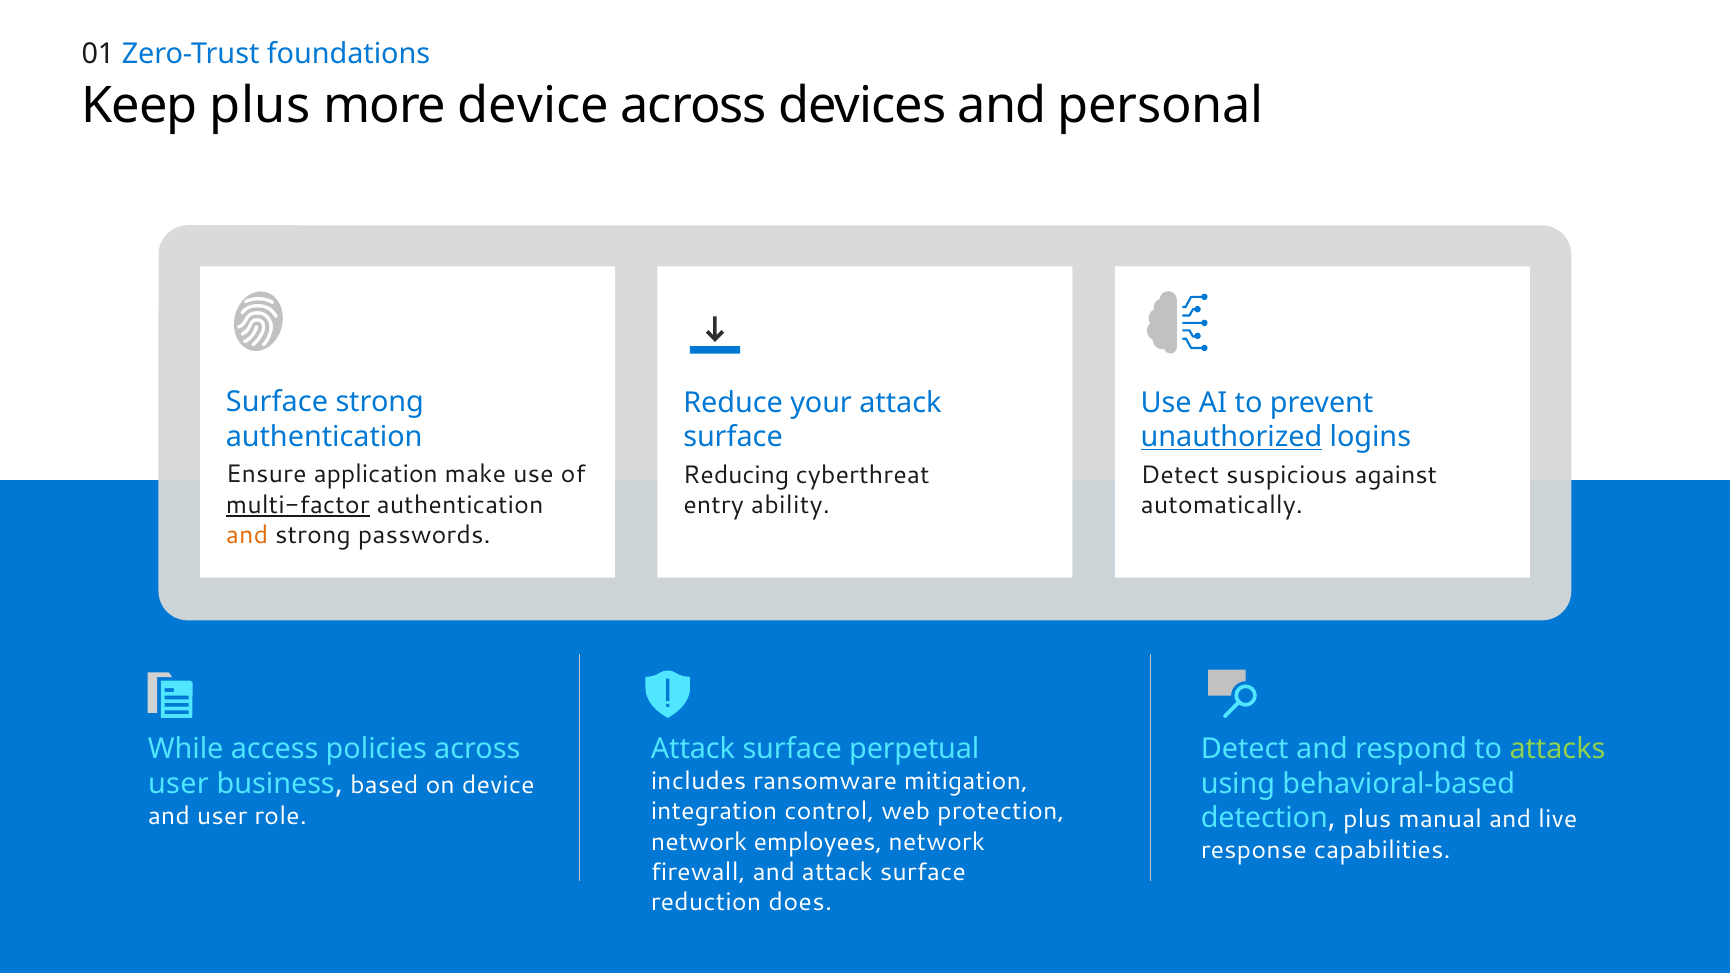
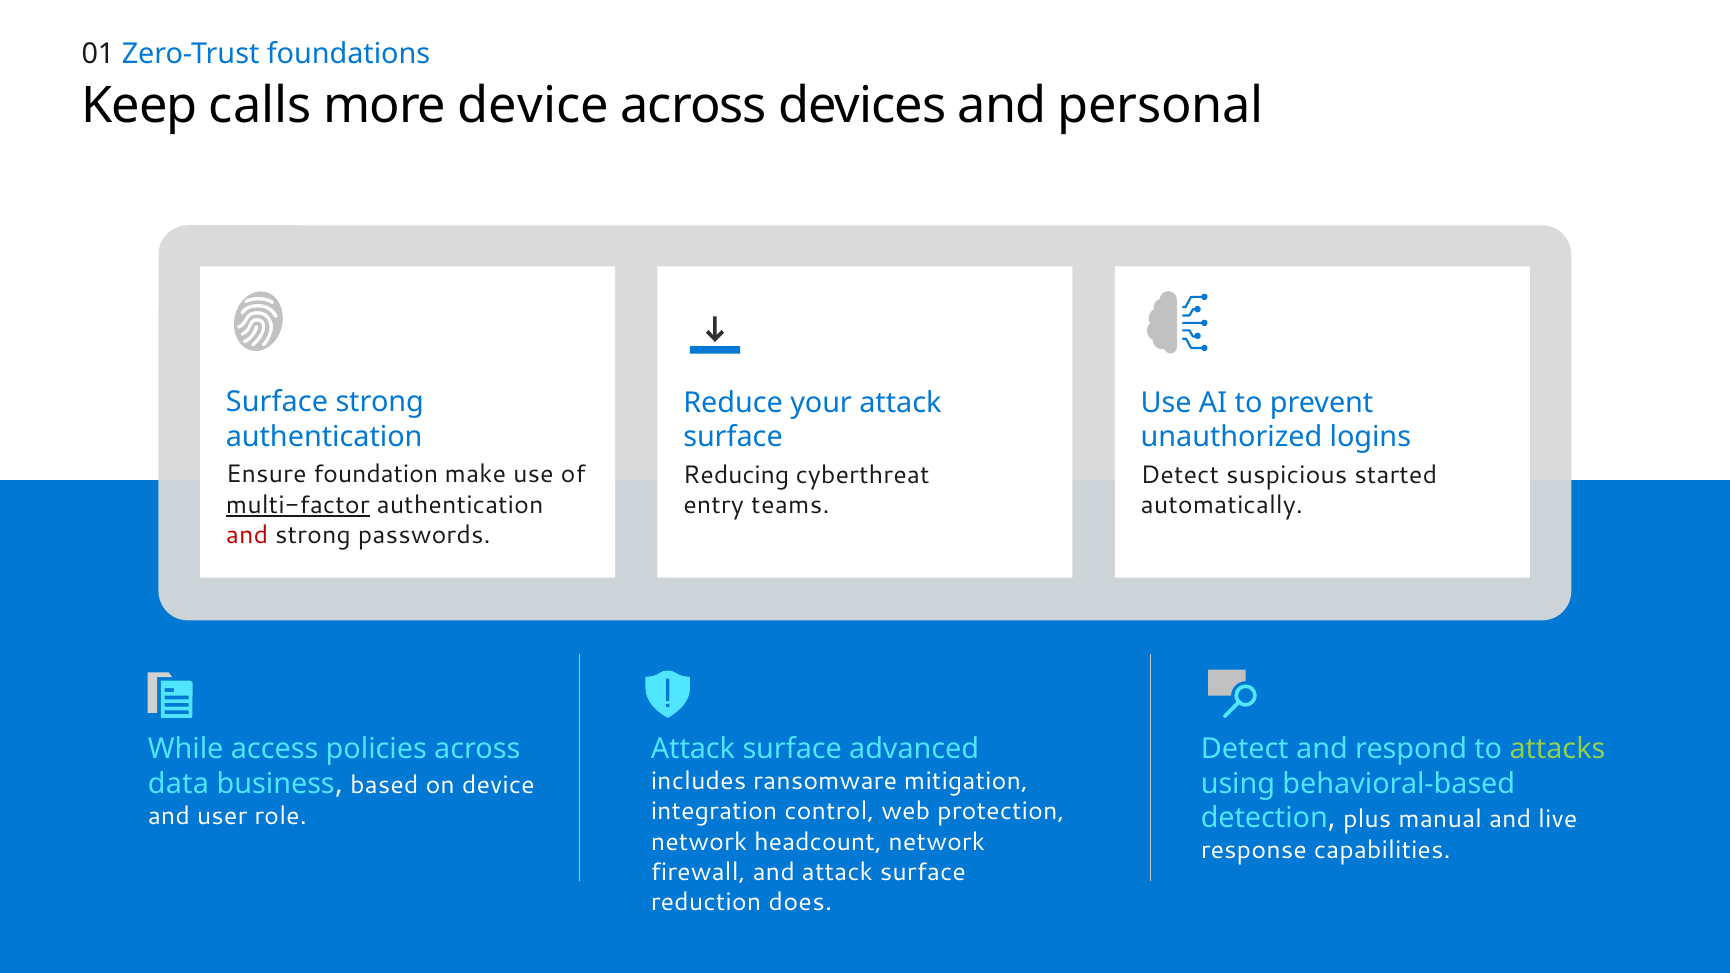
Keep plus: plus -> calls
unauthorized underline: present -> none
application: application -> foundation
against: against -> started
ability: ability -> teams
and at (247, 535) colour: orange -> red
perpetual: perpetual -> advanced
user at (178, 784): user -> data
employees: employees -> headcount
